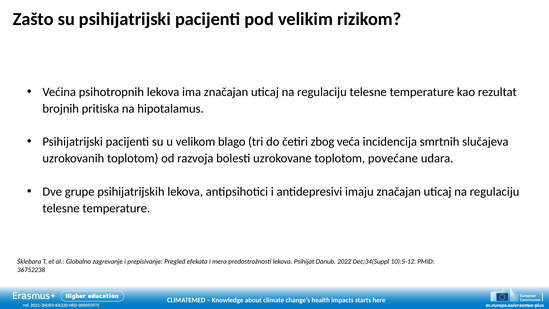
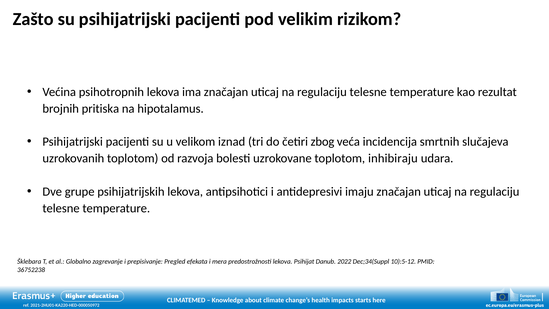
blago: blago -> iznad
povećane: povećane -> inhibiraju
